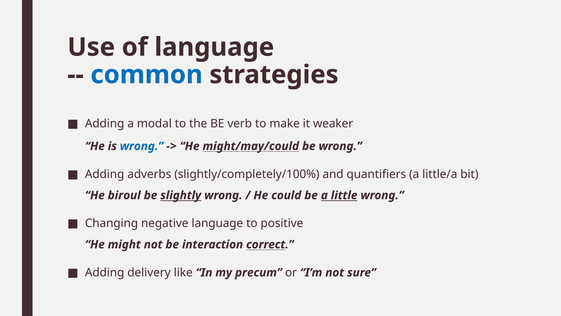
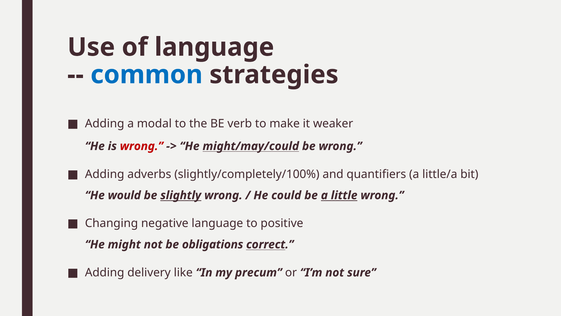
wrong at (142, 146) colour: blue -> red
biroul: biroul -> would
interaction: interaction -> obligations
